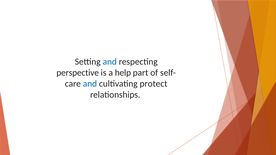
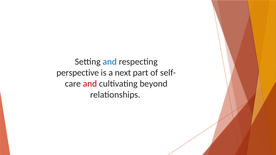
help: help -> next
and at (90, 84) colour: blue -> red
protect: protect -> beyond
